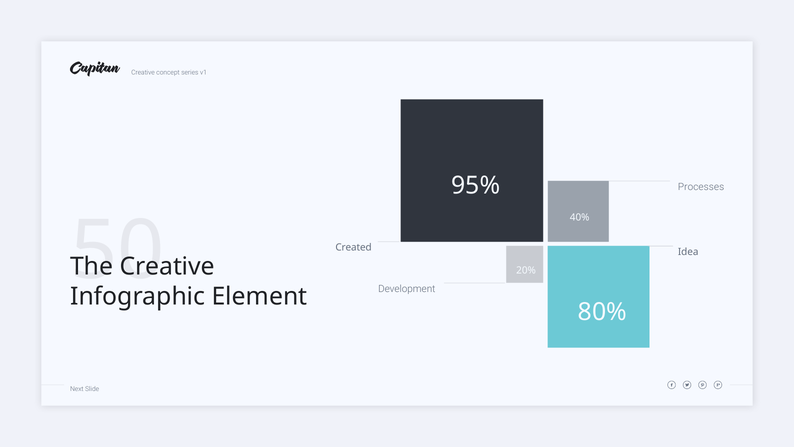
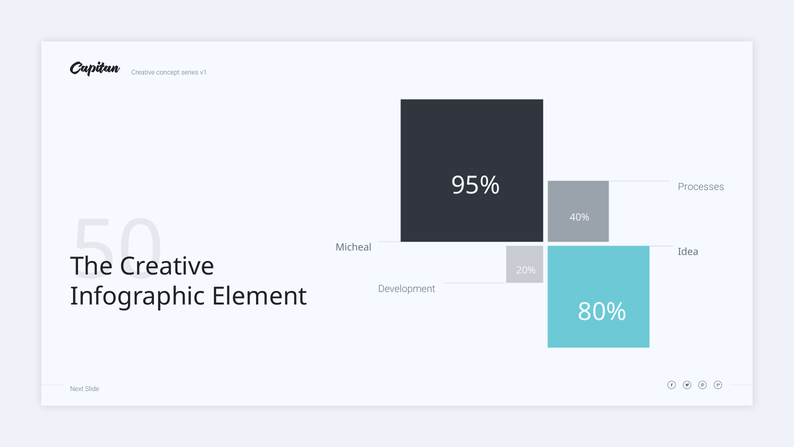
Created: Created -> Micheal
